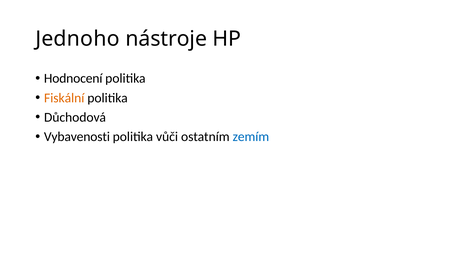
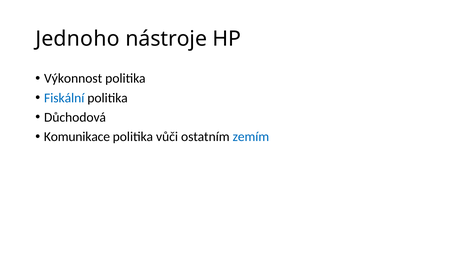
Hodnocení: Hodnocení -> Výkonnost
Fiskální colour: orange -> blue
Vybavenosti: Vybavenosti -> Komunikace
